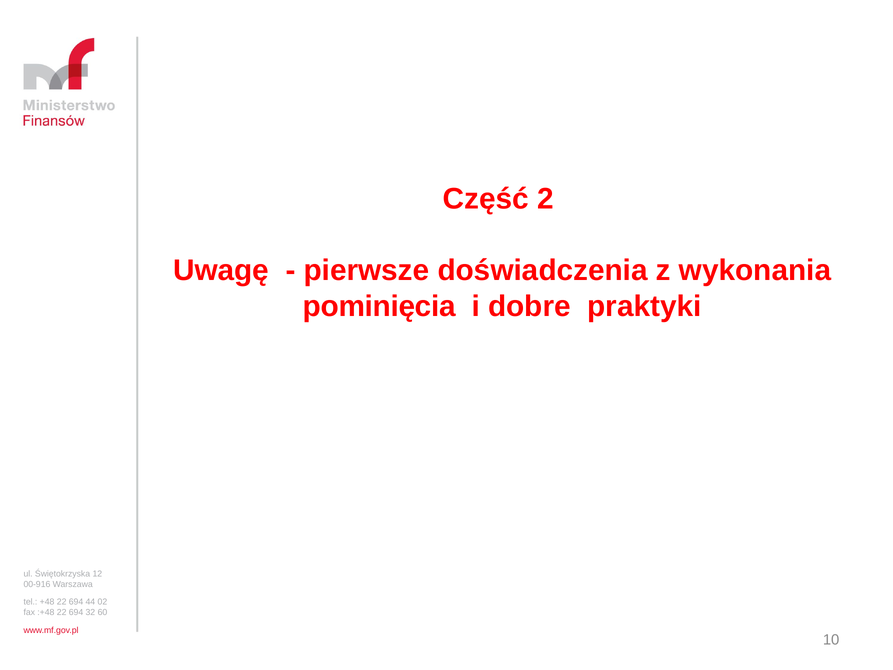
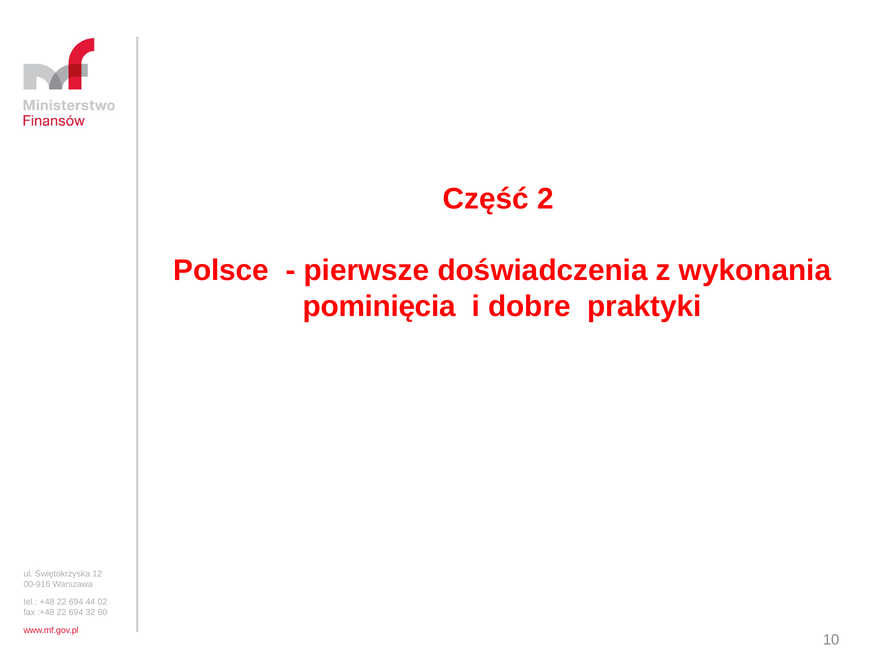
Uwagę: Uwagę -> Polsce
